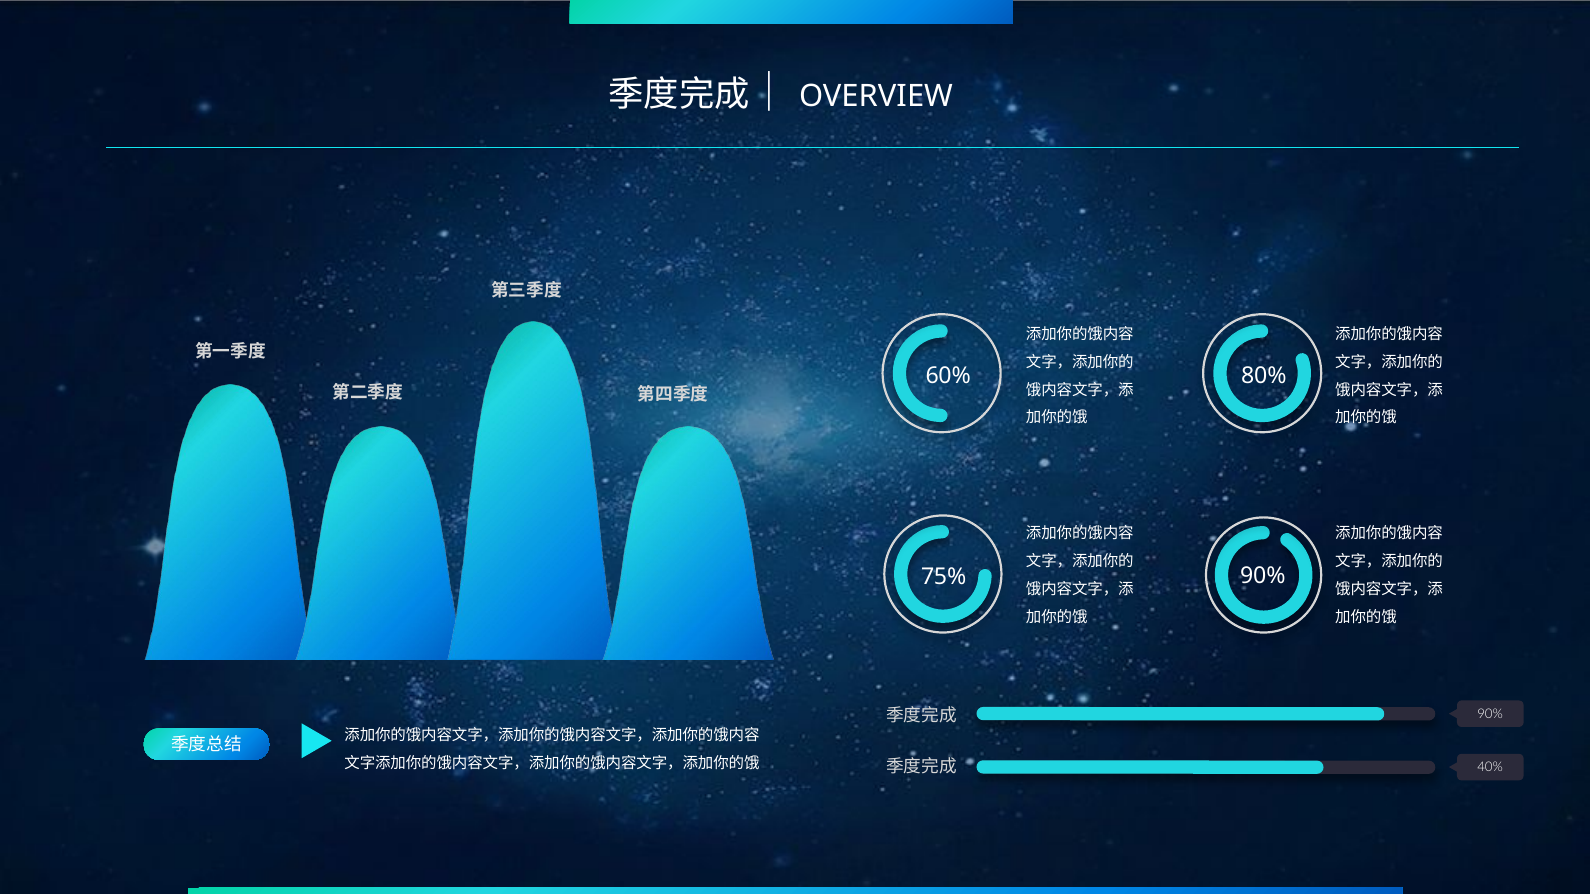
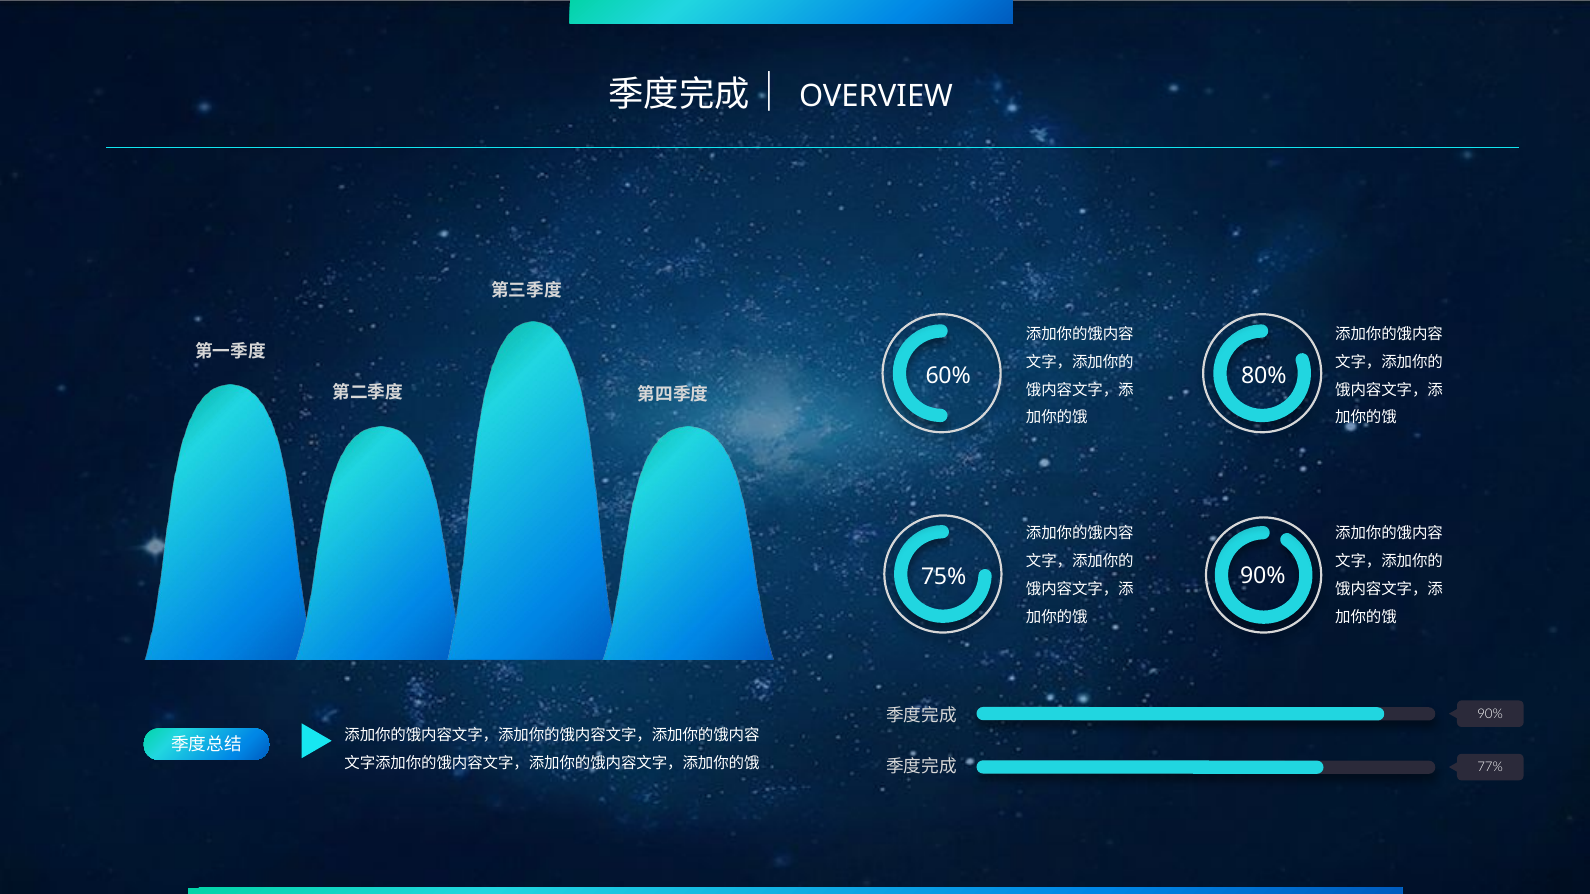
40%: 40% -> 77%
